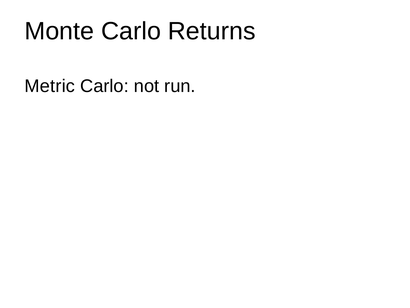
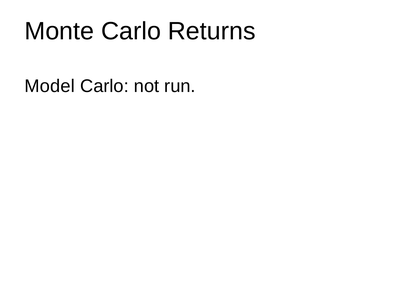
Metric: Metric -> Model
